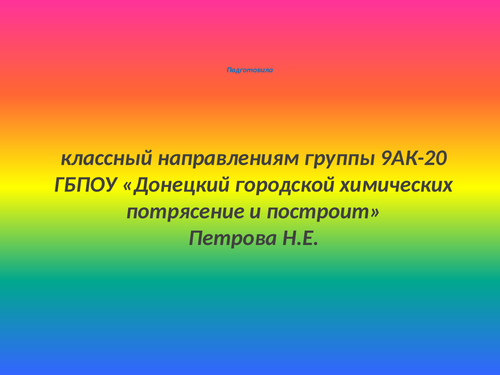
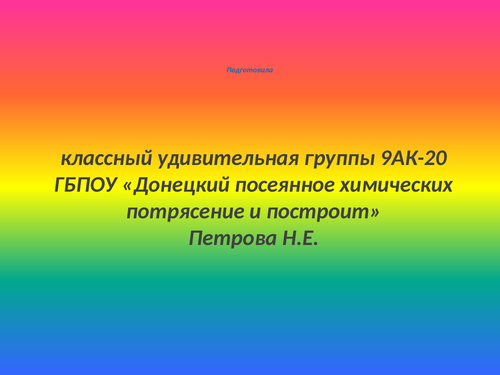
направлениям: направлениям -> удивительная
городской: городской -> посеянное
